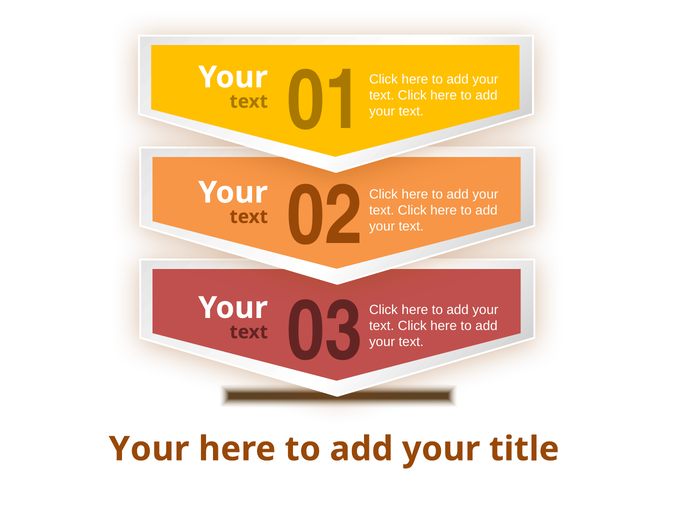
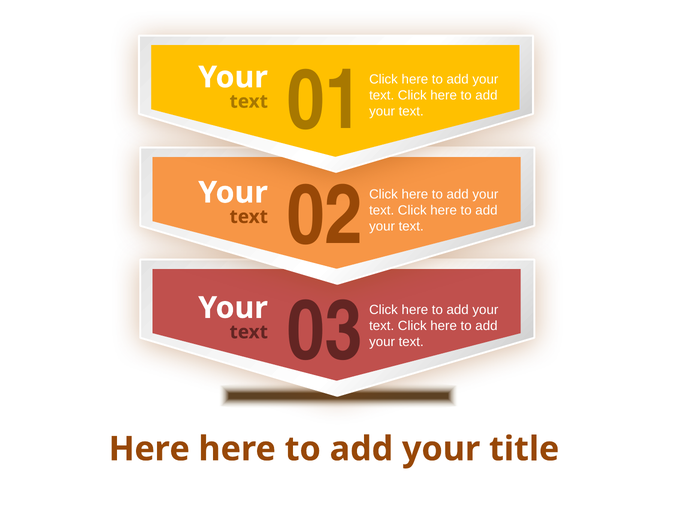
Your at (149, 449): Your -> Here
